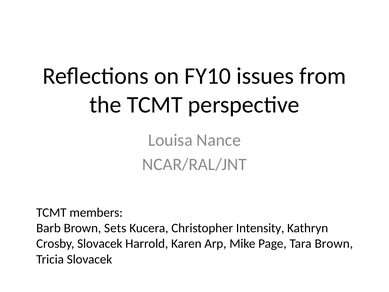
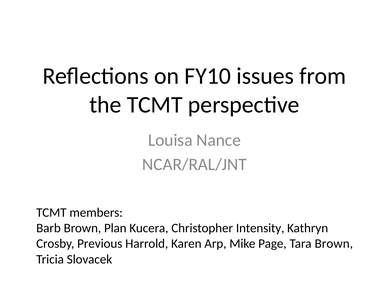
Sets: Sets -> Plan
Crosby Slovacek: Slovacek -> Previous
